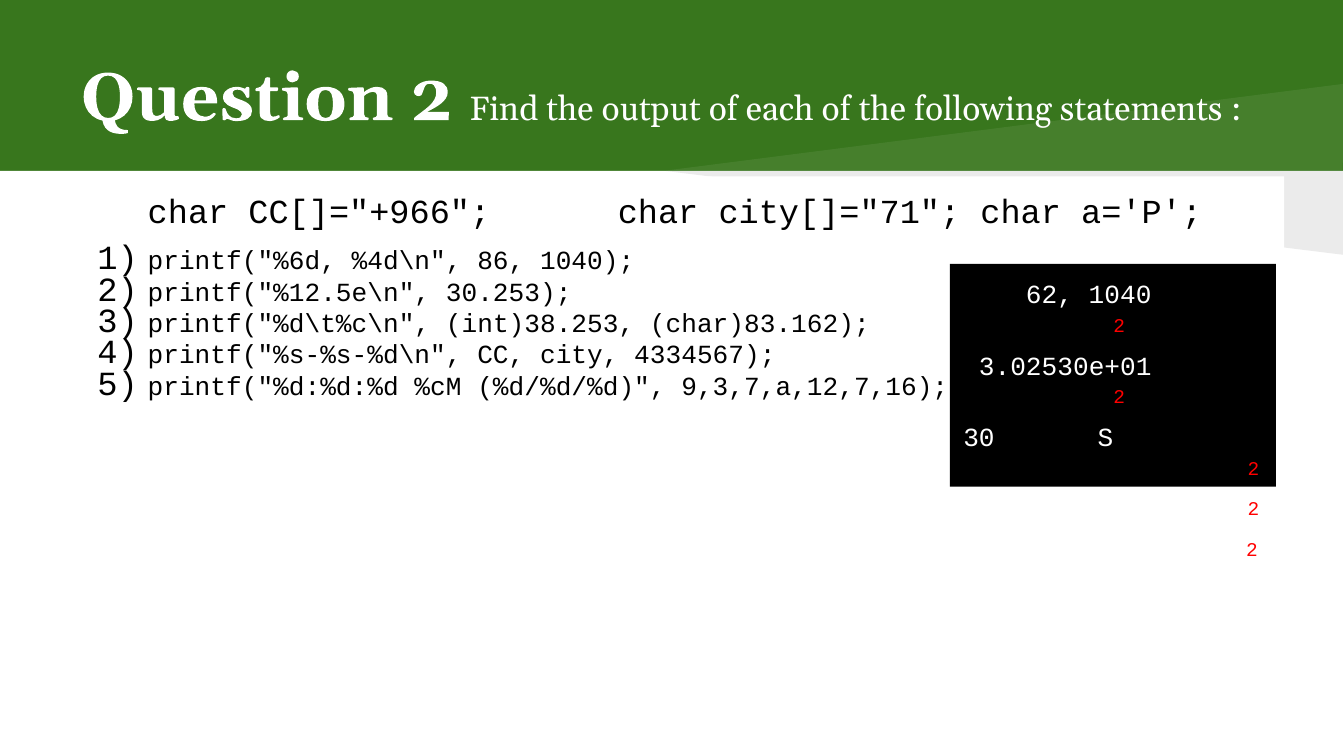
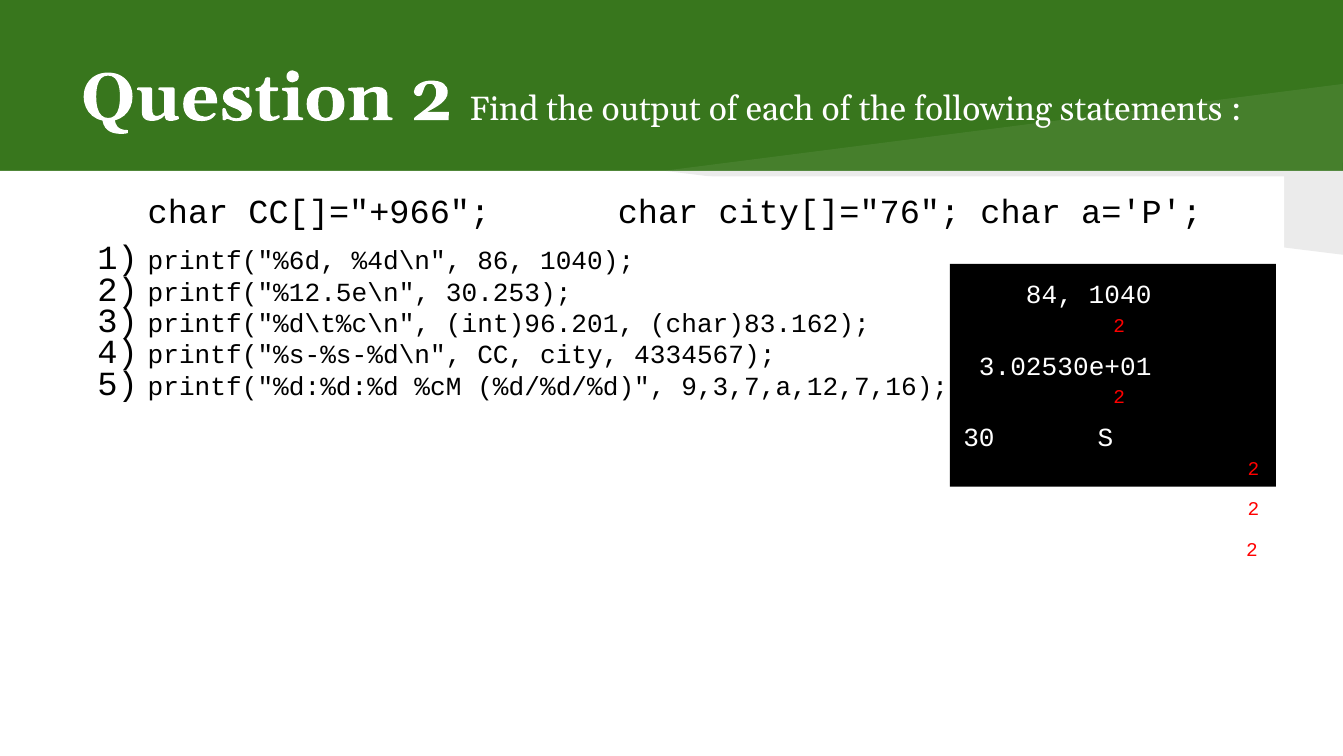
city[]="71: city[]="71 -> city[]="76
62: 62 -> 84
int)38.253: int)38.253 -> int)96.201
